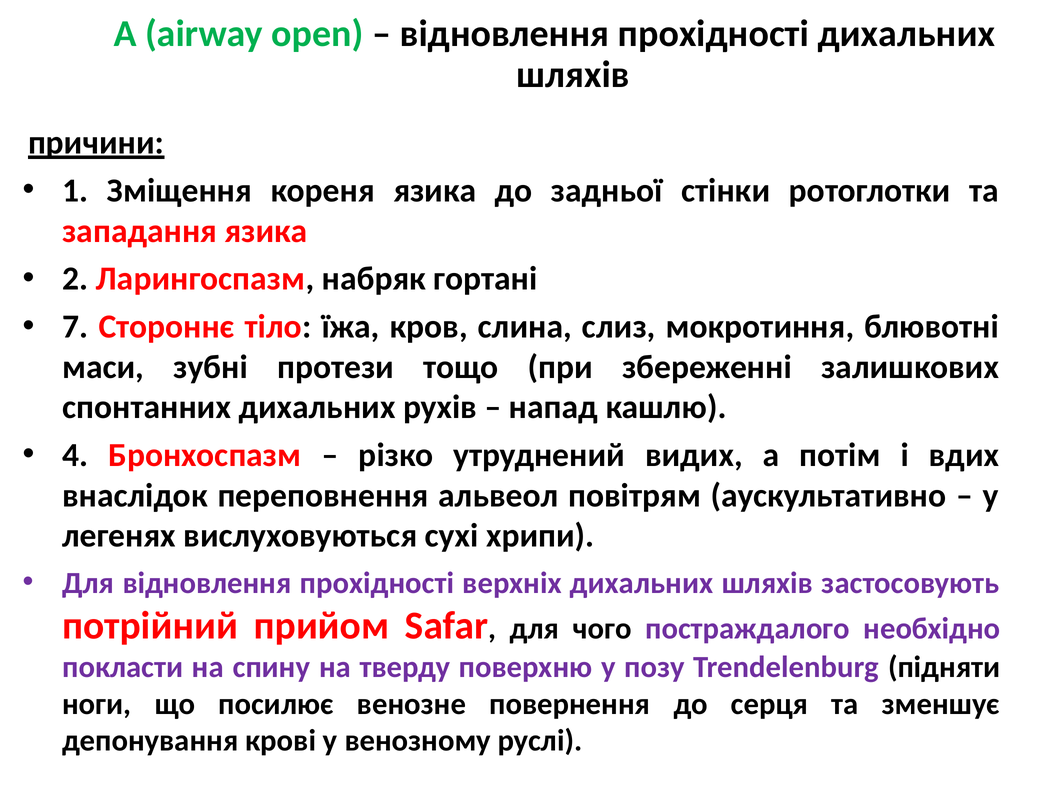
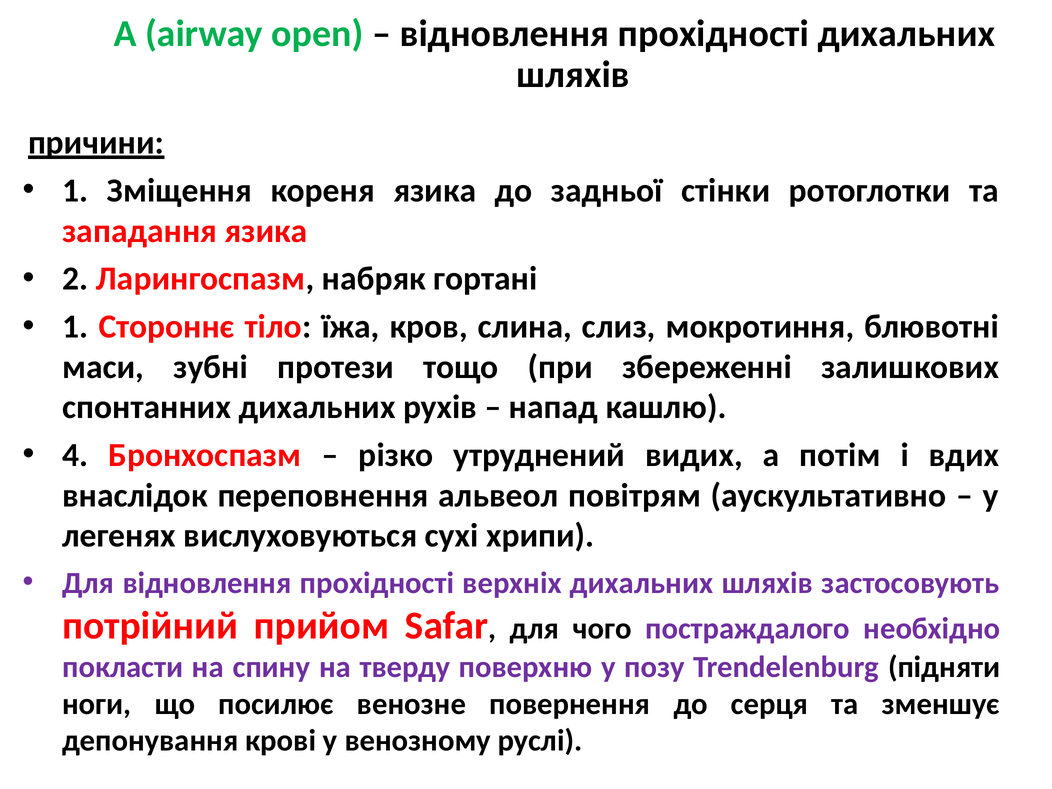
7 at (75, 327): 7 -> 1
